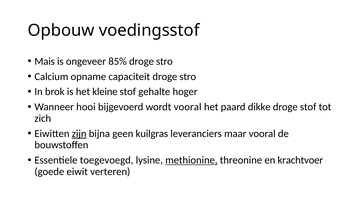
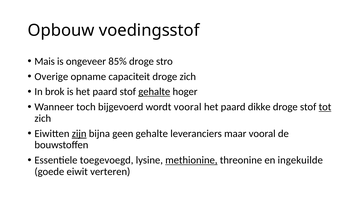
Calcium: Calcium -> Overige
capaciteit droge stro: stro -> zich
is het kleine: kleine -> paard
gehalte at (154, 92) underline: none -> present
hooi: hooi -> toch
tot underline: none -> present
geen kuilgras: kuilgras -> gehalte
krachtvoer: krachtvoer -> ingekuilde
